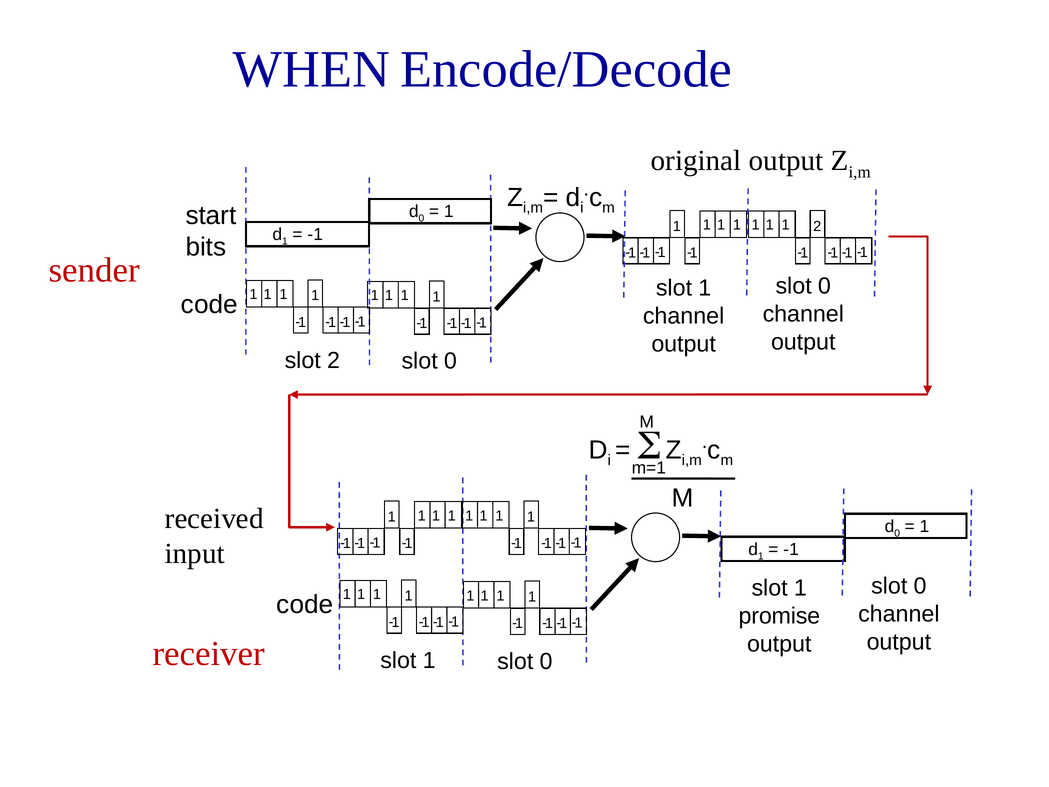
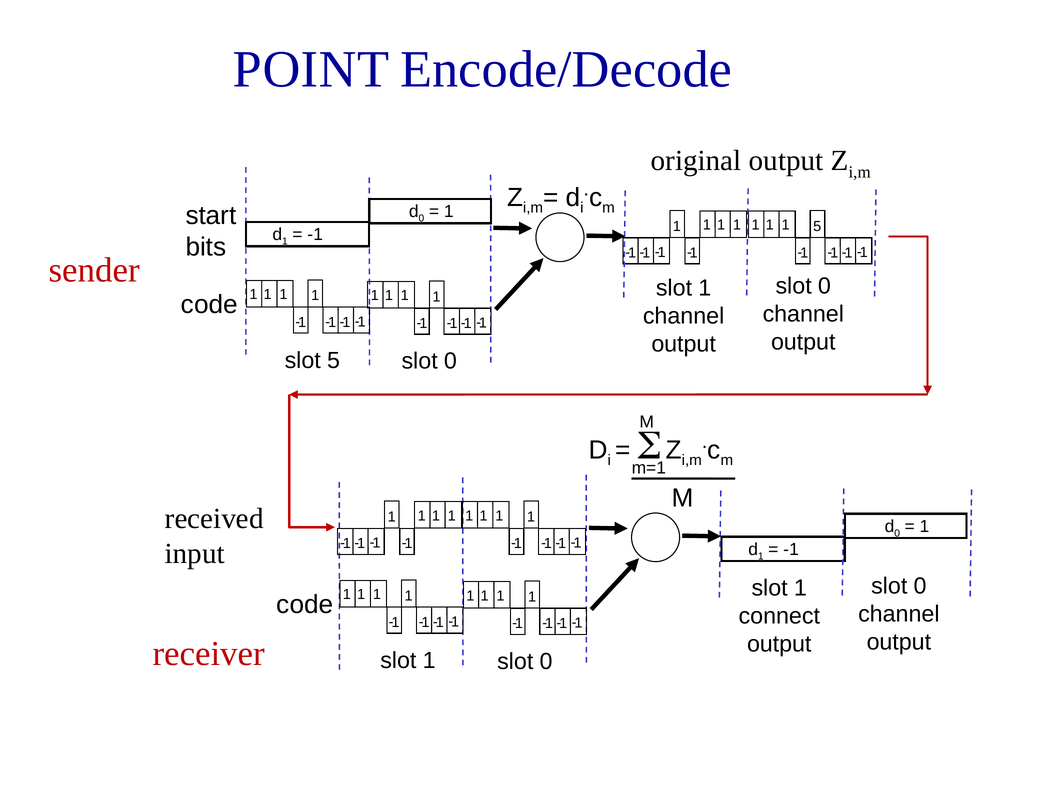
WHEN: WHEN -> POINT
1 2: 2 -> 5
slot 2: 2 -> 5
promise: promise -> connect
